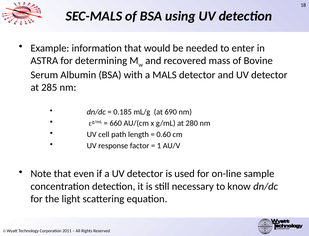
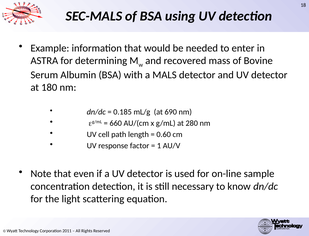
285: 285 -> 180
